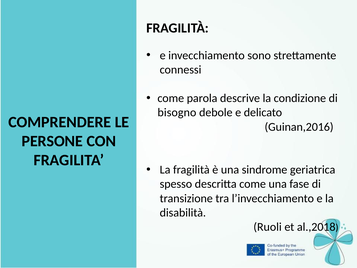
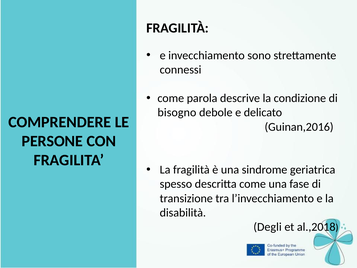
Ruoli: Ruoli -> Degli
